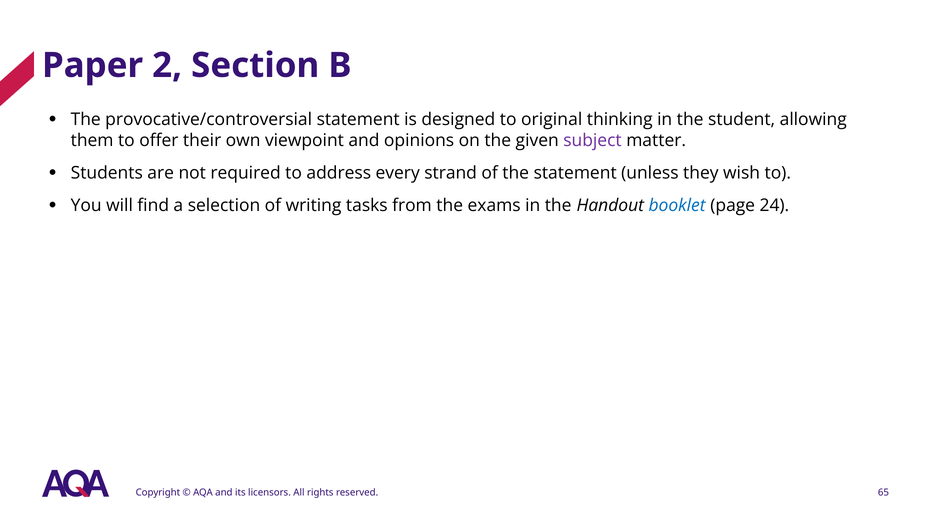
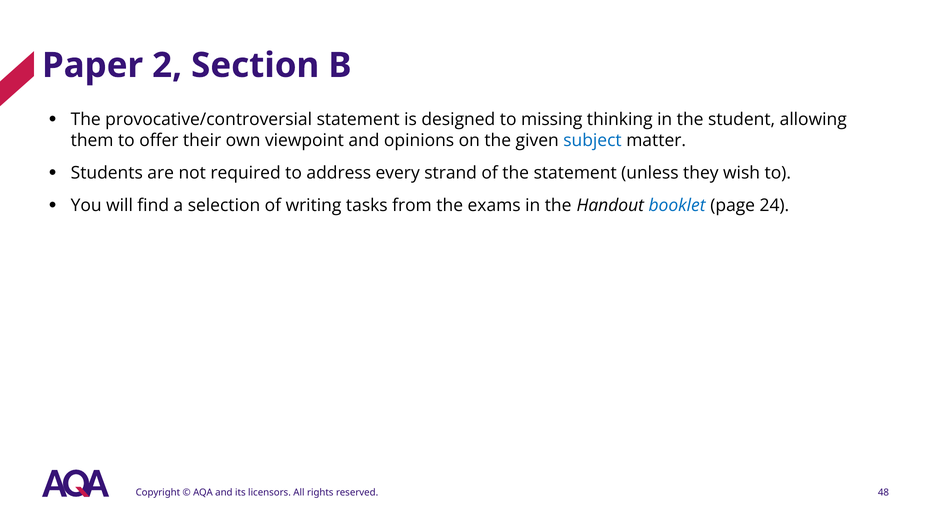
original: original -> missing
subject colour: purple -> blue
65: 65 -> 48
